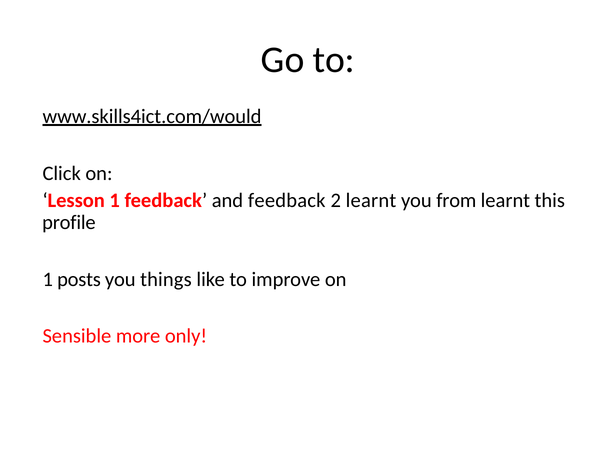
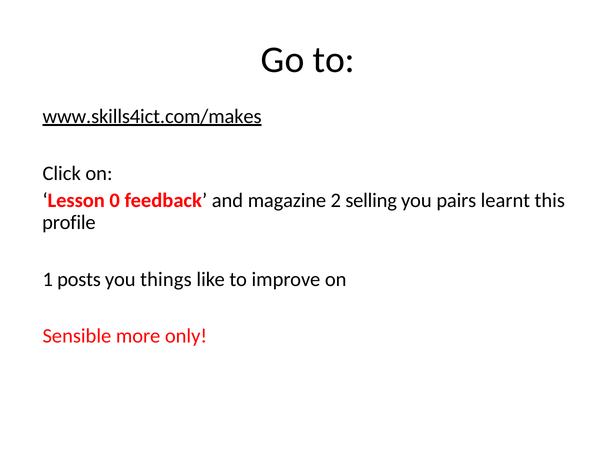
www.skills4ict.com/would: www.skills4ict.com/would -> www.skills4ict.com/makes
Lesson 1: 1 -> 0
and feedback: feedback -> magazine
2 learnt: learnt -> selling
from: from -> pairs
